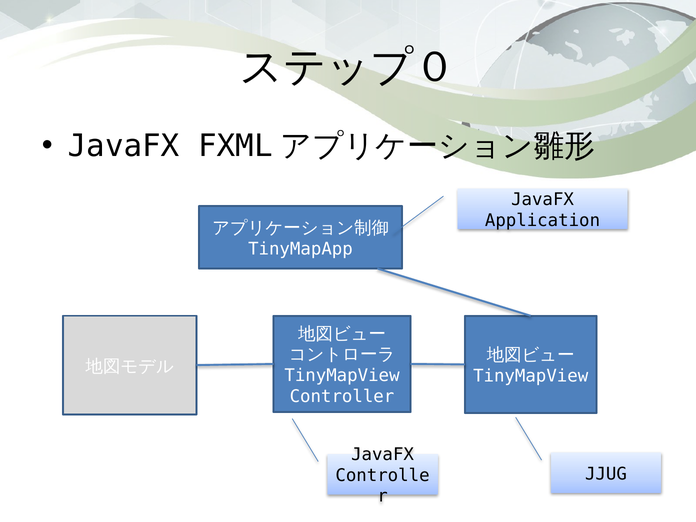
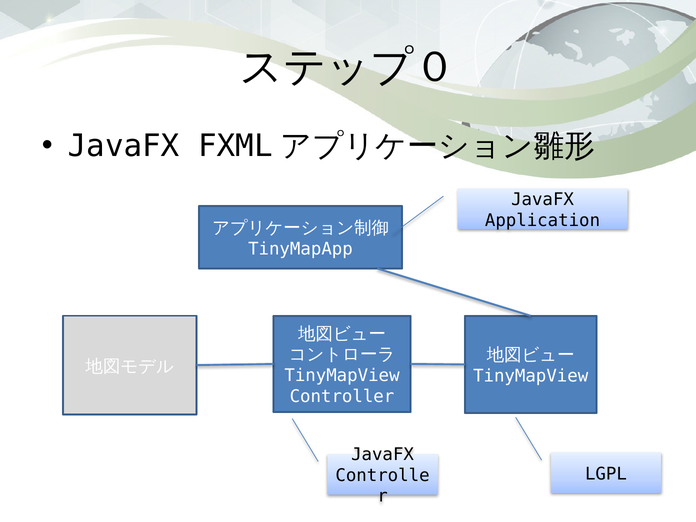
JJUG: JJUG -> LGPL
